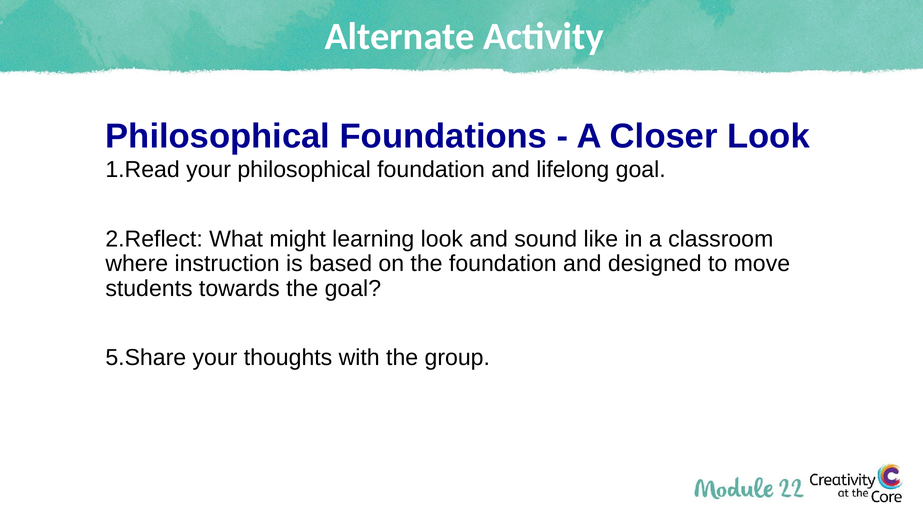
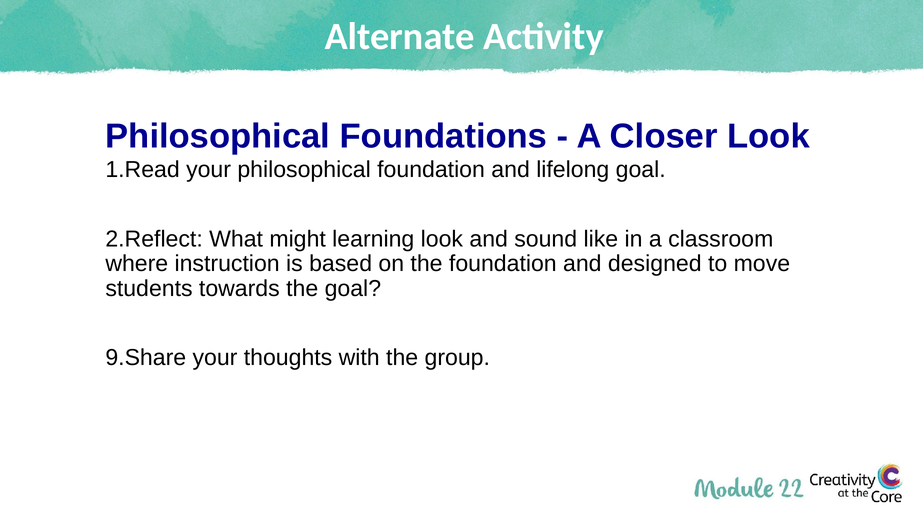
5.Share: 5.Share -> 9.Share
